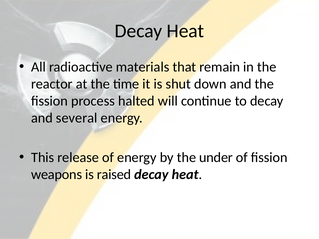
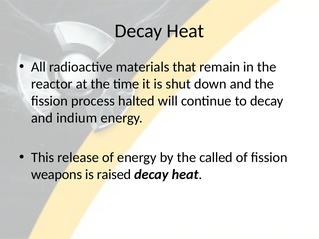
several: several -> indium
under: under -> called
